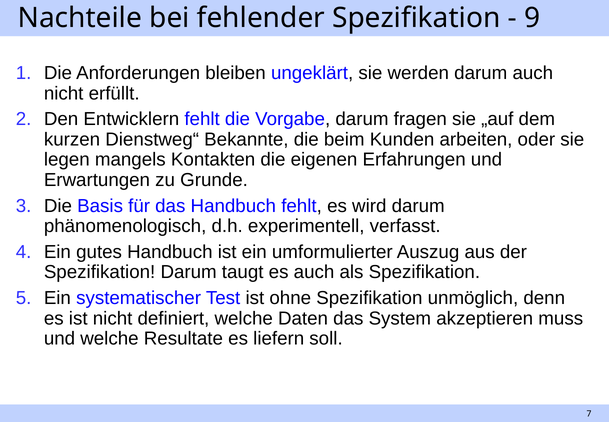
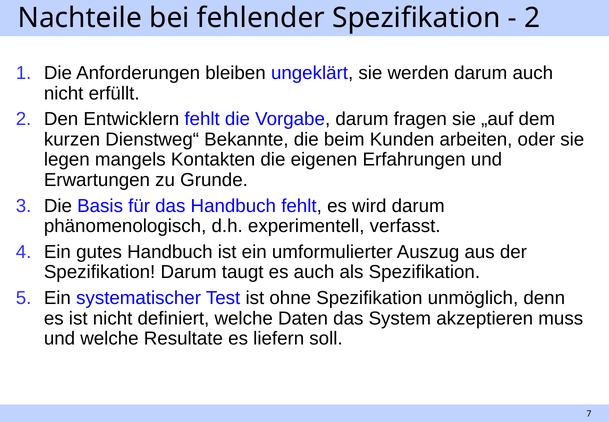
9 at (532, 18): 9 -> 2
